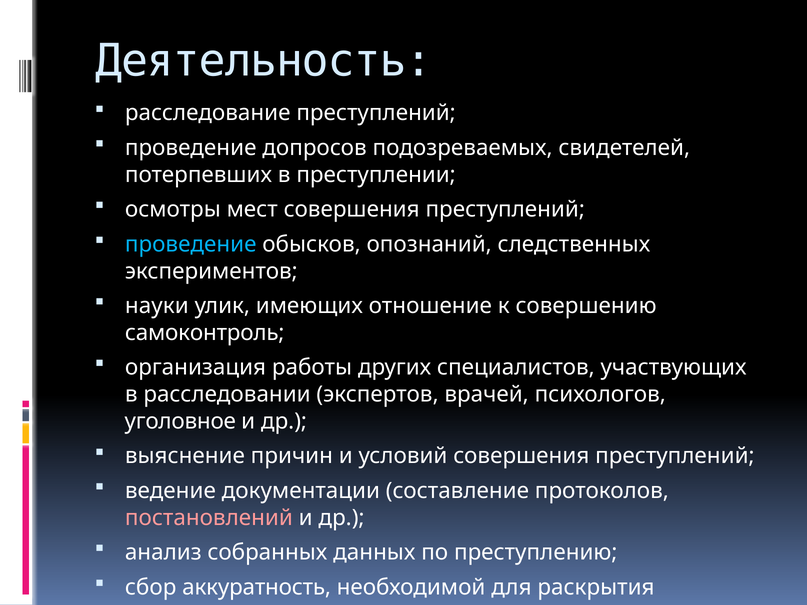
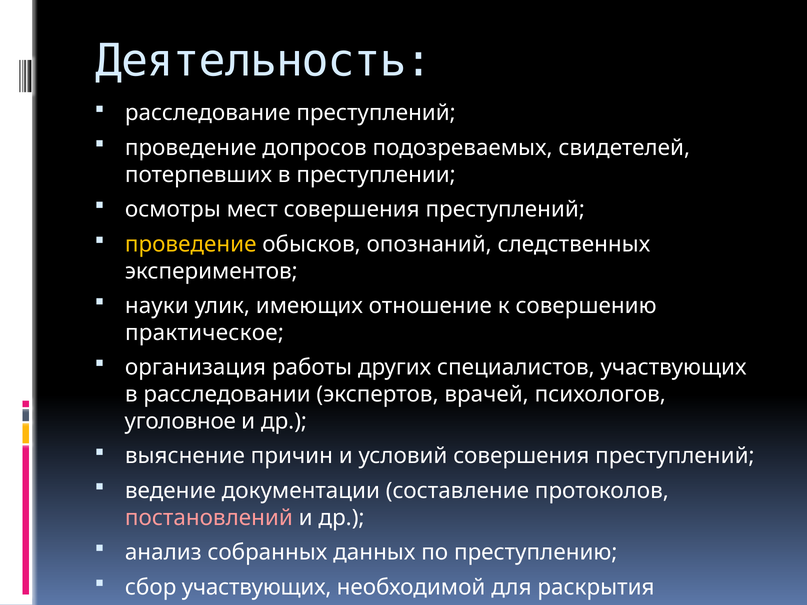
проведение at (191, 244) colour: light blue -> yellow
самоконтроль: самоконтроль -> практическое
сбор аккуратность: аккуратность -> участвующих
